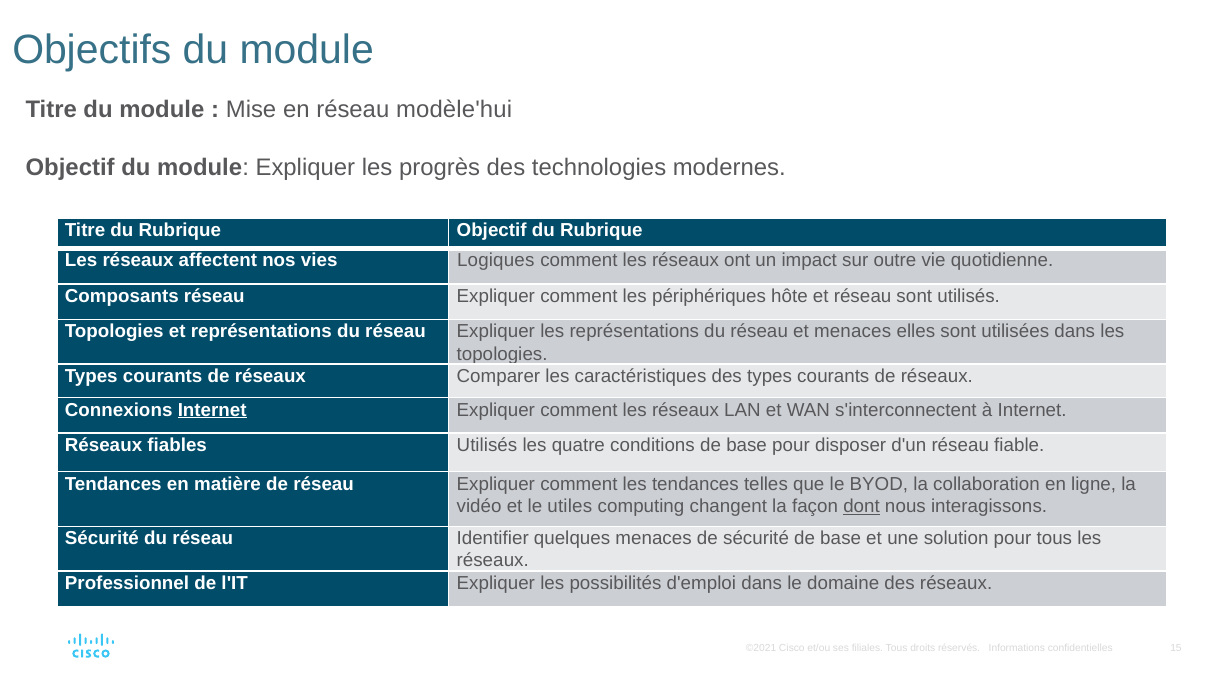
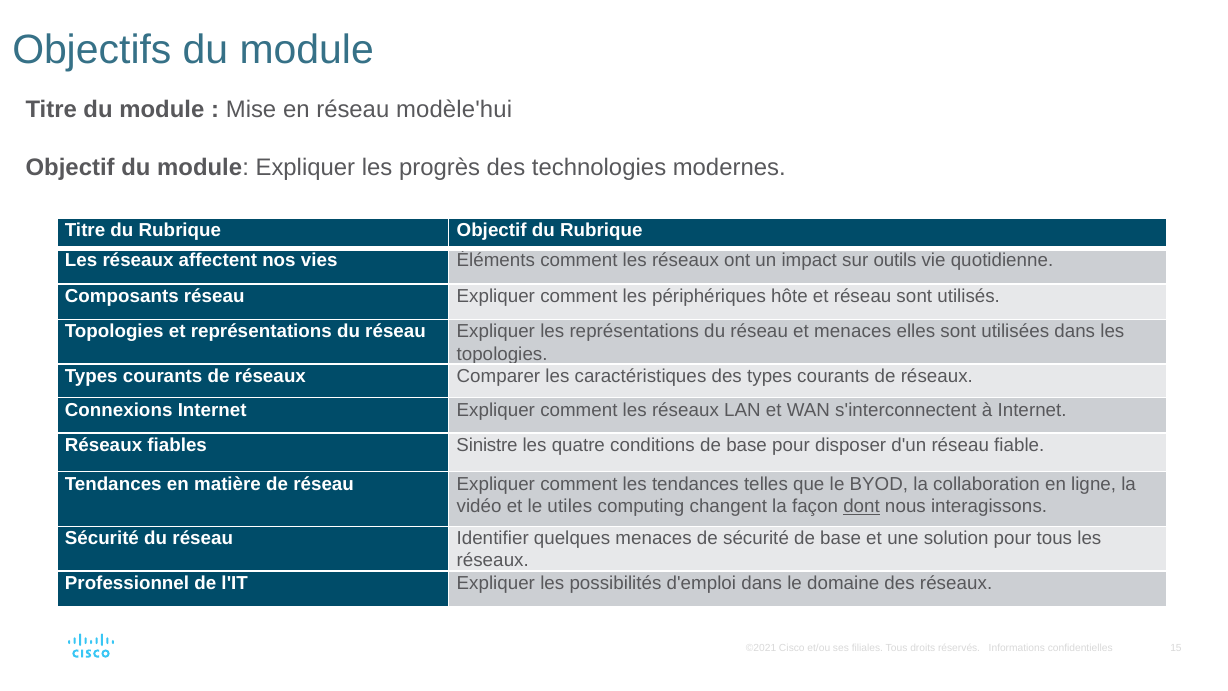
Logiques: Logiques -> Éléments
outre: outre -> outils
Internet at (212, 410) underline: present -> none
fiables Utilisés: Utilisés -> Sinistre
